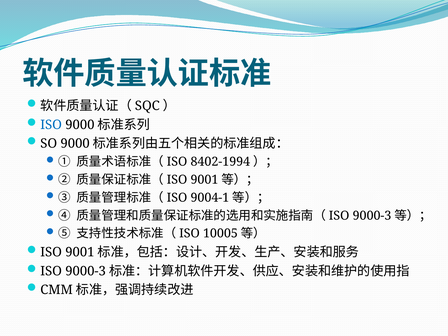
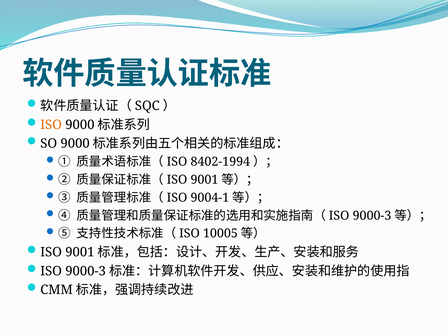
ISO at (51, 125) colour: blue -> orange
